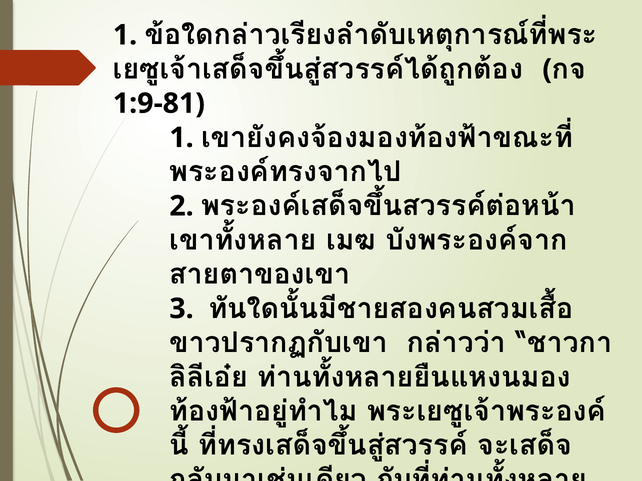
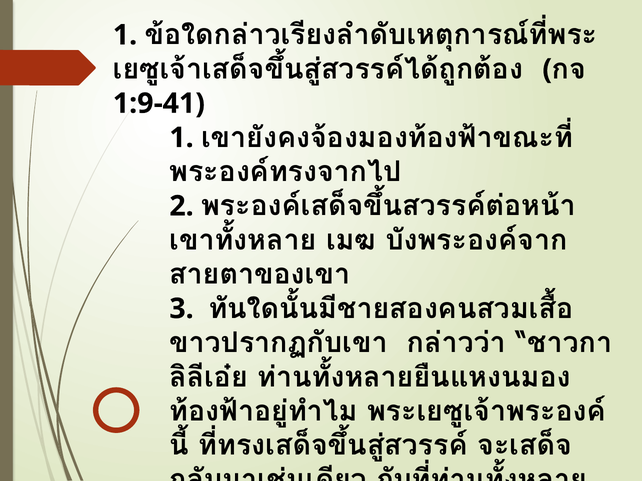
1:9-81: 1:9-81 -> 1:9-41
